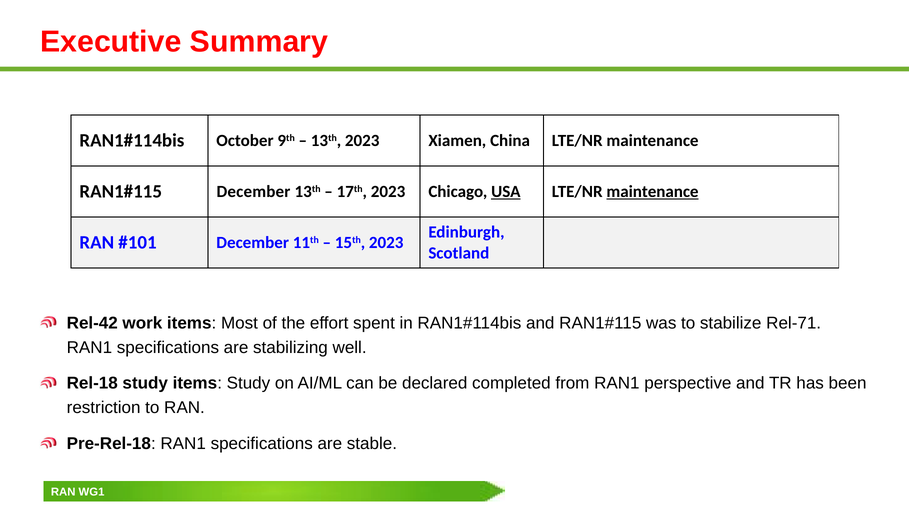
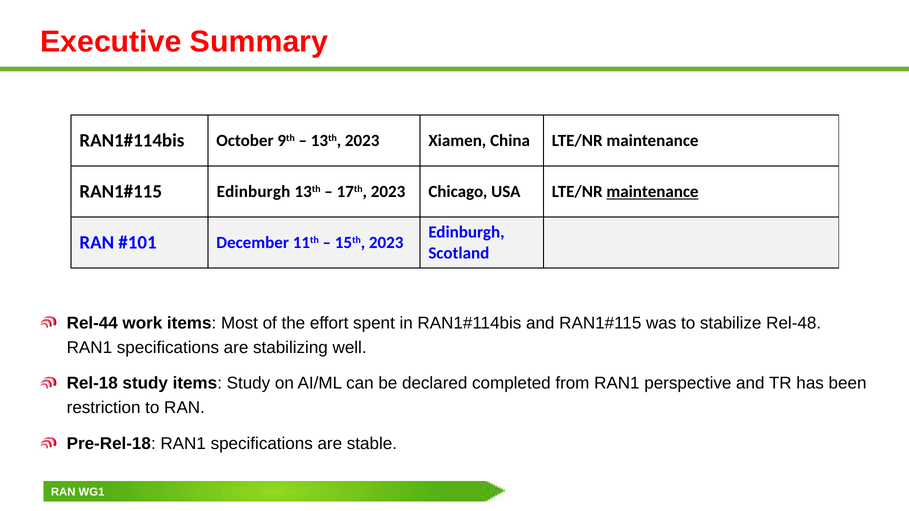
December at (253, 192): December -> Edinburgh
USA underline: present -> none
Rel-42: Rel-42 -> Rel-44
Rel-71: Rel-71 -> Rel-48
